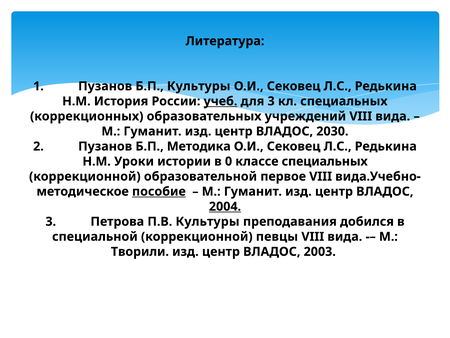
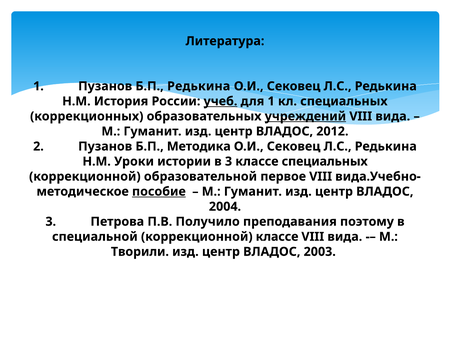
Б.П Культуры: Культуры -> Редькина
для 3: 3 -> 1
учреждений underline: none -> present
2030: 2030 -> 2012
в 0: 0 -> 3
2004 underline: present -> none
П.В Культуры: Культуры -> Получило
добился: добился -> поэтому
коррекционной певцы: певцы -> классе
